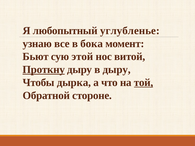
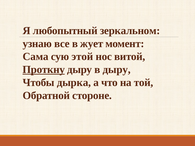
углубленье: углубленье -> зеркальном
бока: бока -> жует
Бьют: Бьют -> Сама
той underline: present -> none
